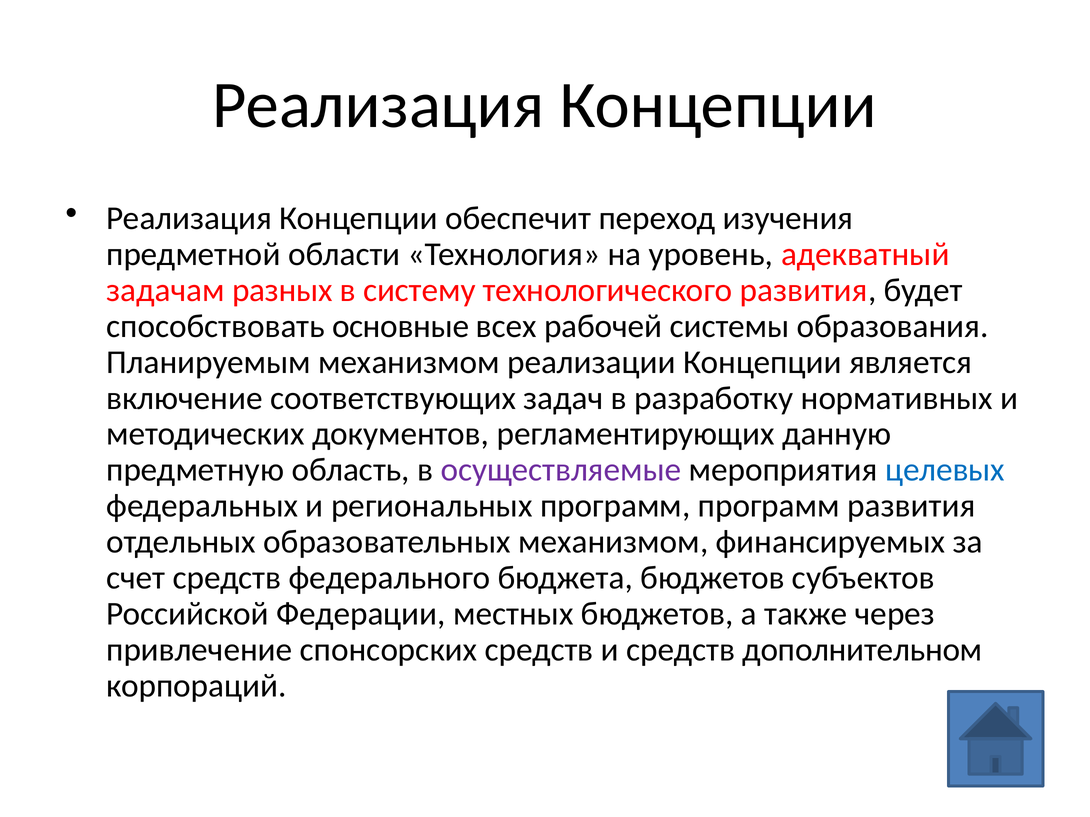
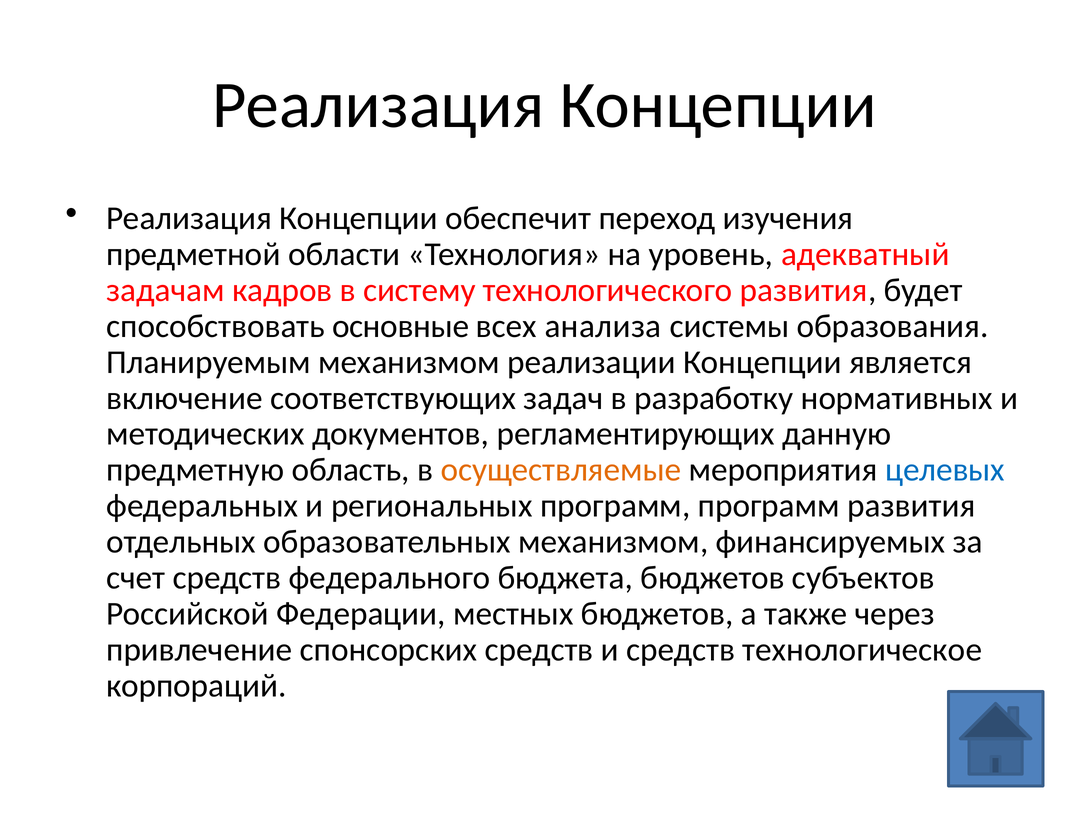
разных: разных -> кадров
рабочей: рабочей -> анализа
осуществляемые colour: purple -> orange
дополнительном: дополнительном -> технологическое
